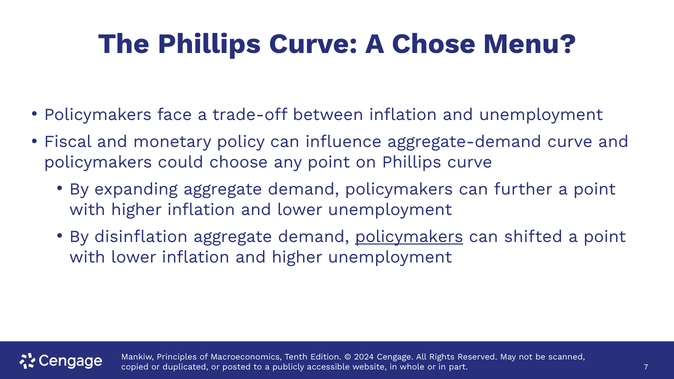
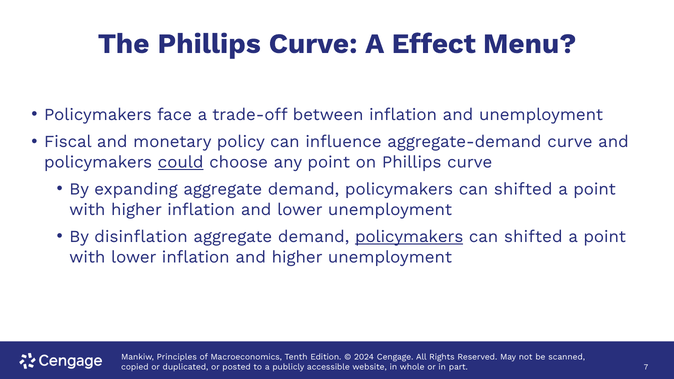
Chose: Chose -> Effect
could underline: none -> present
further at (523, 189): further -> shifted
